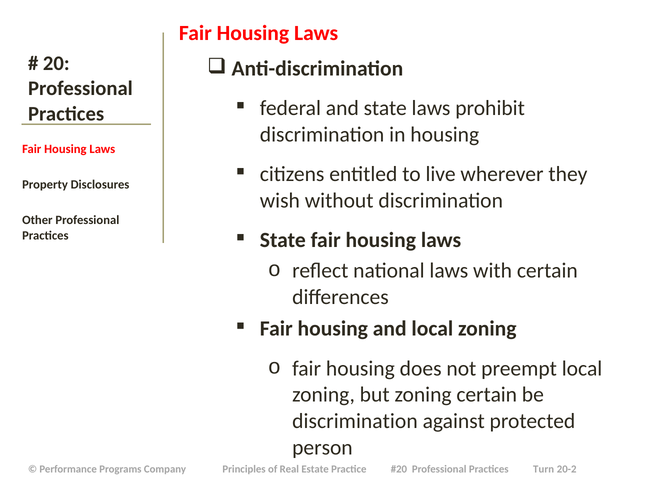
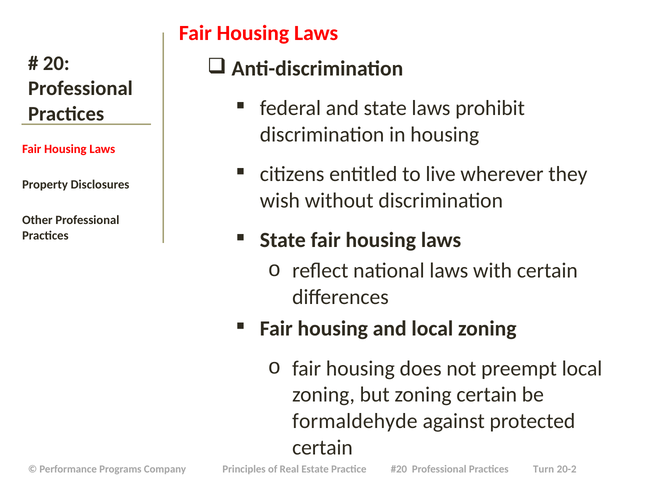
discrimination at (355, 420): discrimination -> formaldehyde
person at (322, 447): person -> certain
